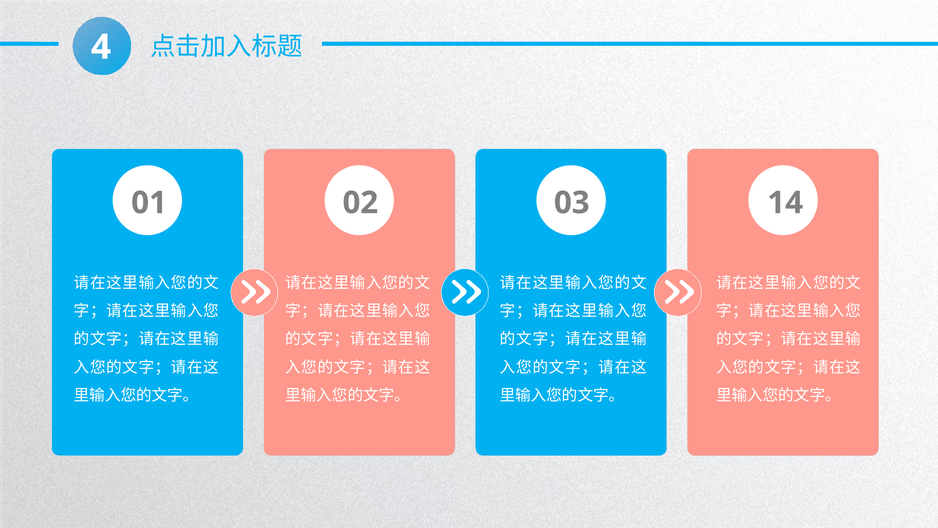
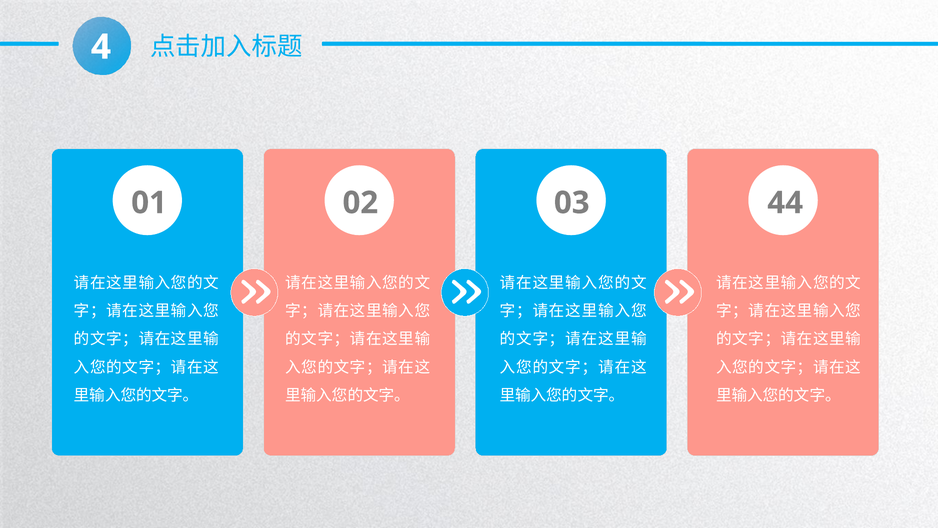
14: 14 -> 44
